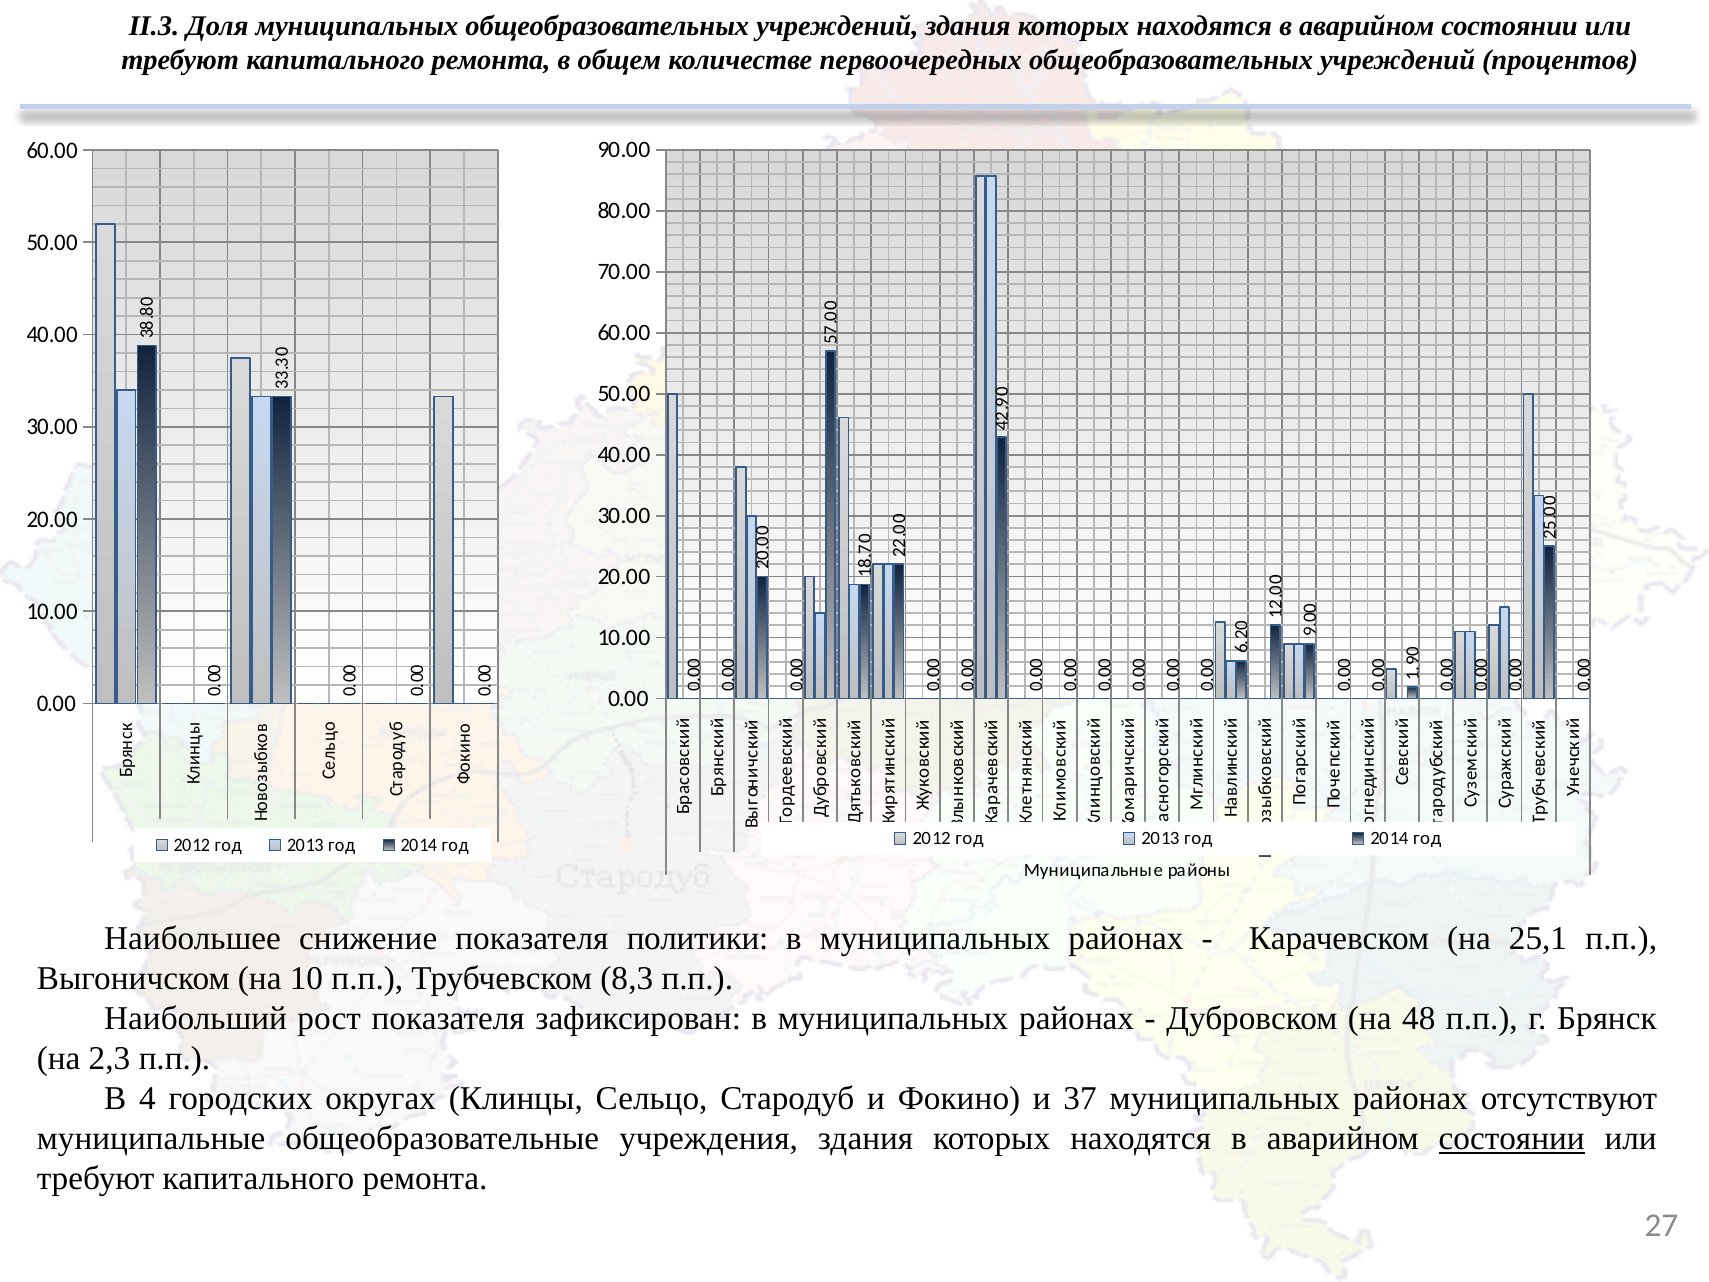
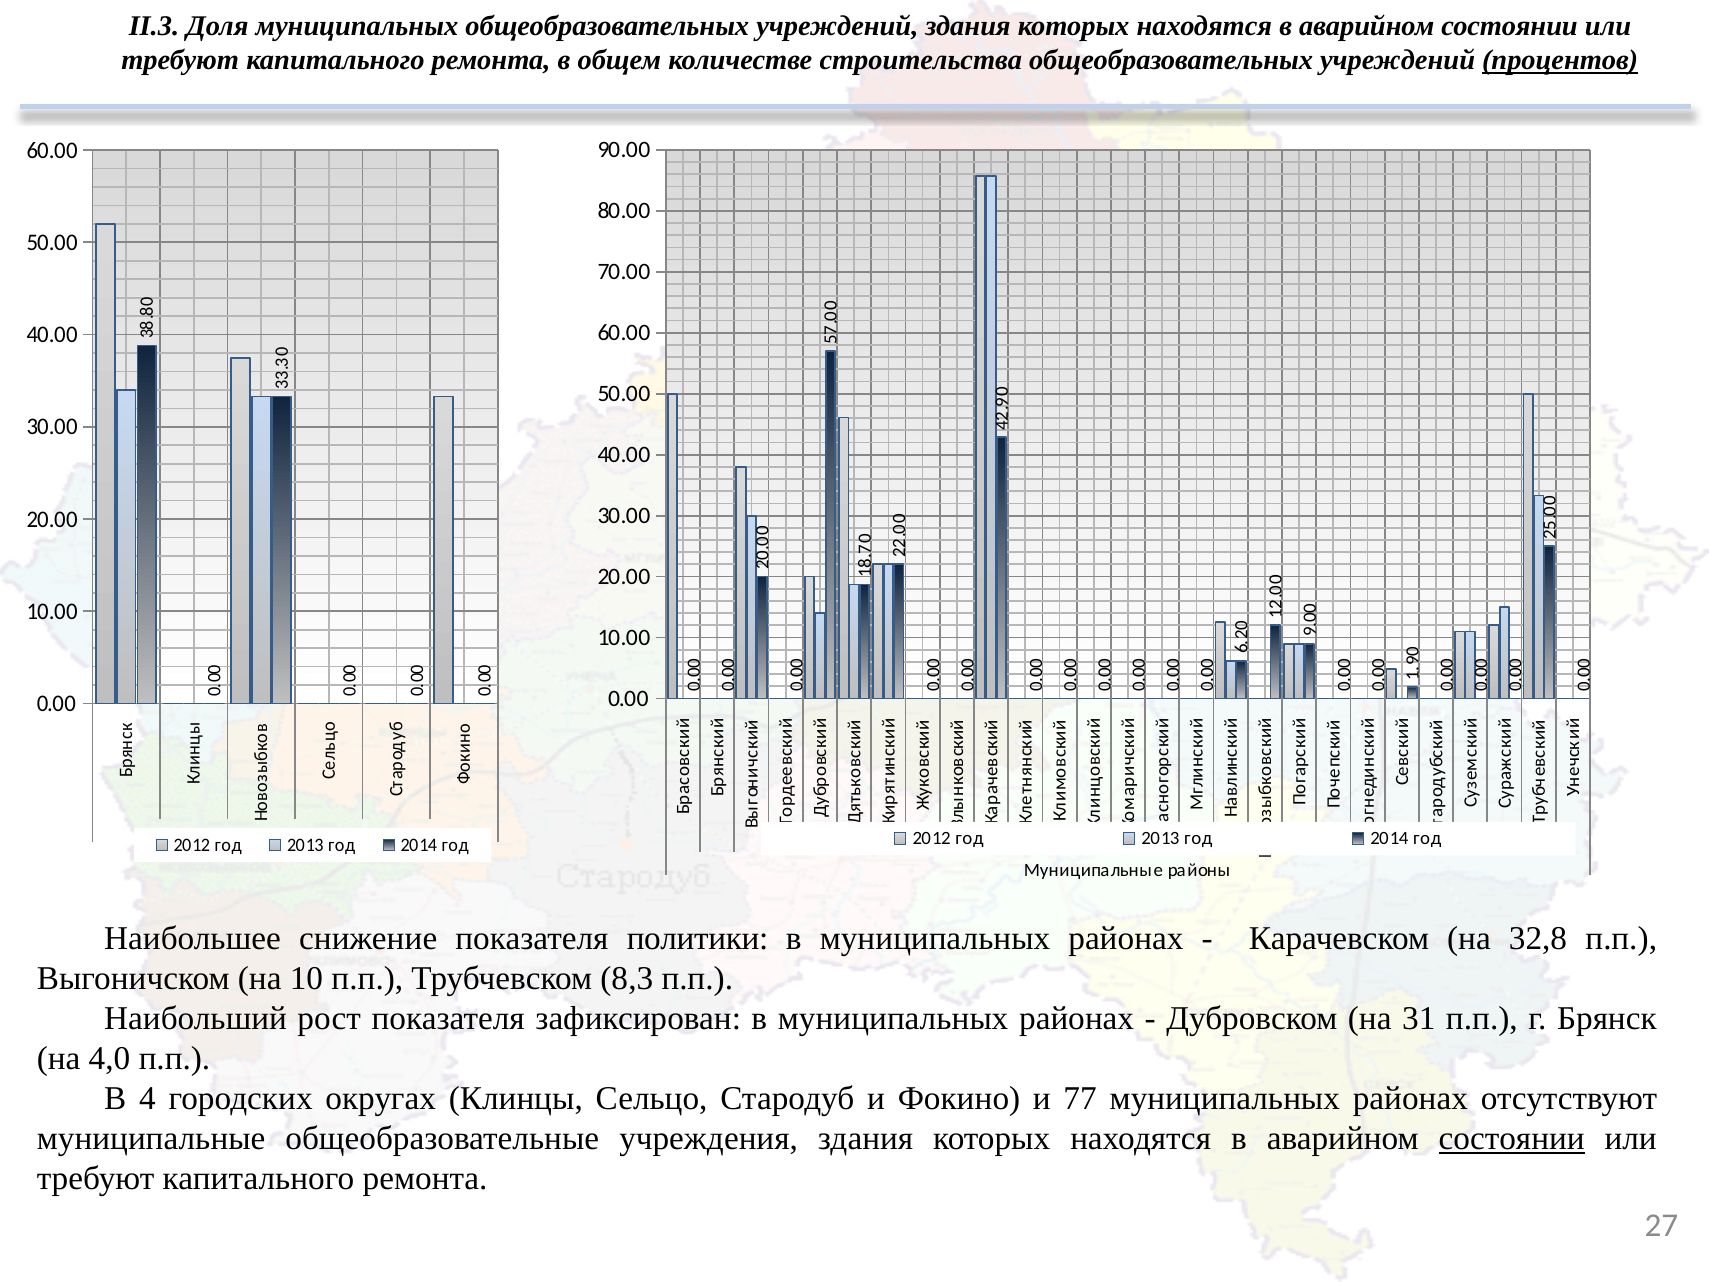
первоочередных: первоочередных -> строительства
процентов underline: none -> present
25,1: 25,1 -> 32,8
48: 48 -> 31
2,3: 2,3 -> 4,0
37: 37 -> 77
